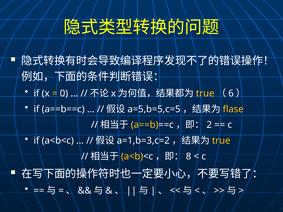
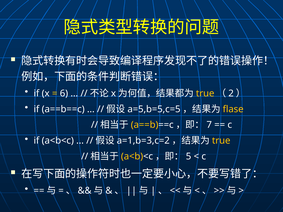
0: 0 -> 6
6: 6 -> 2
2: 2 -> 7
8: 8 -> 5
